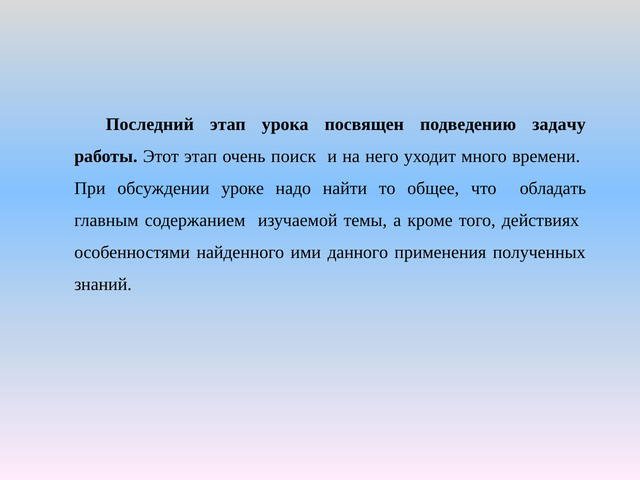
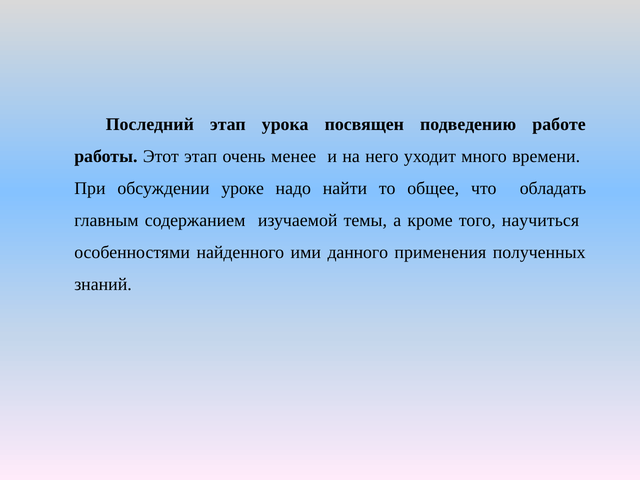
задачу: задачу -> работе
поиск: поиск -> менее
действиях: действиях -> научиться
